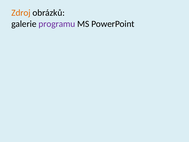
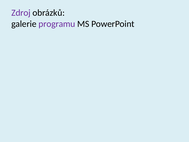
Zdroj colour: orange -> purple
